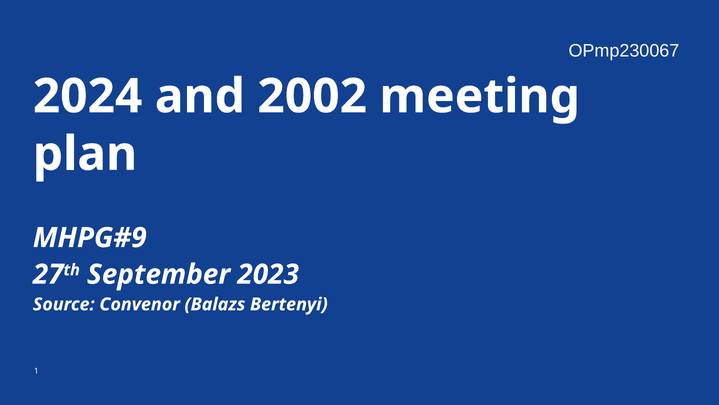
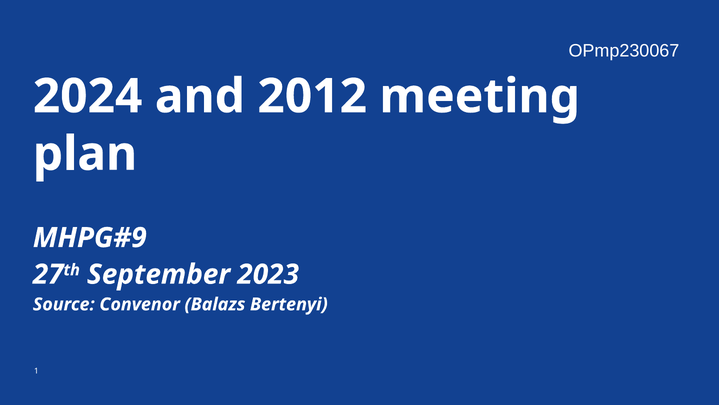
2002: 2002 -> 2012
